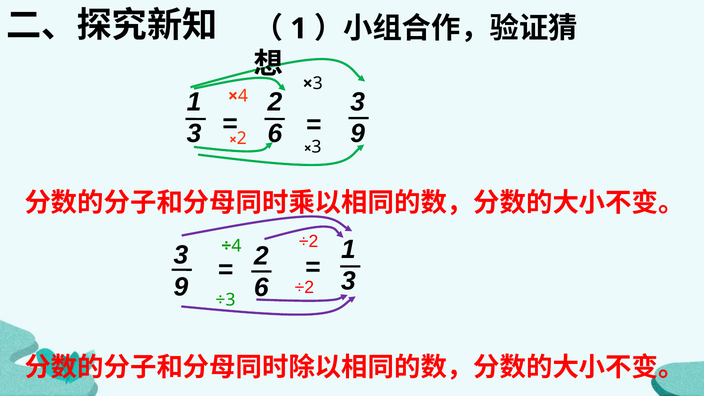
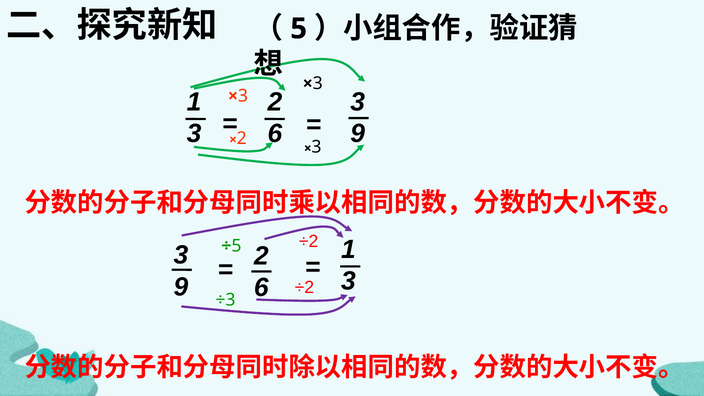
1 at (299, 29): 1 -> 5
4 at (243, 96): 4 -> 3
4 at (236, 246): 4 -> 5
